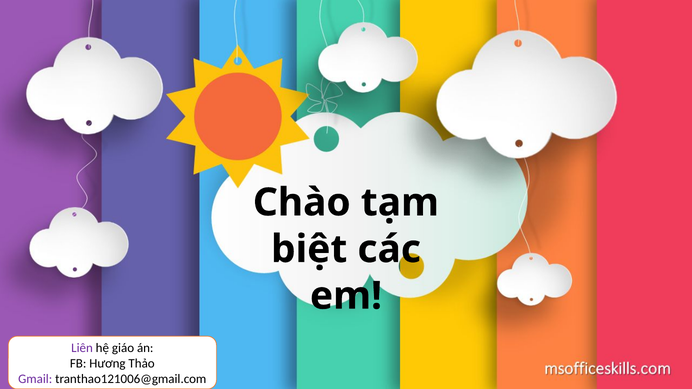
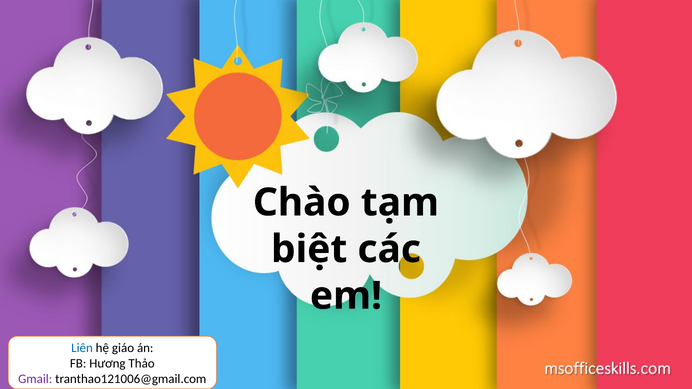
Liên colour: purple -> blue
